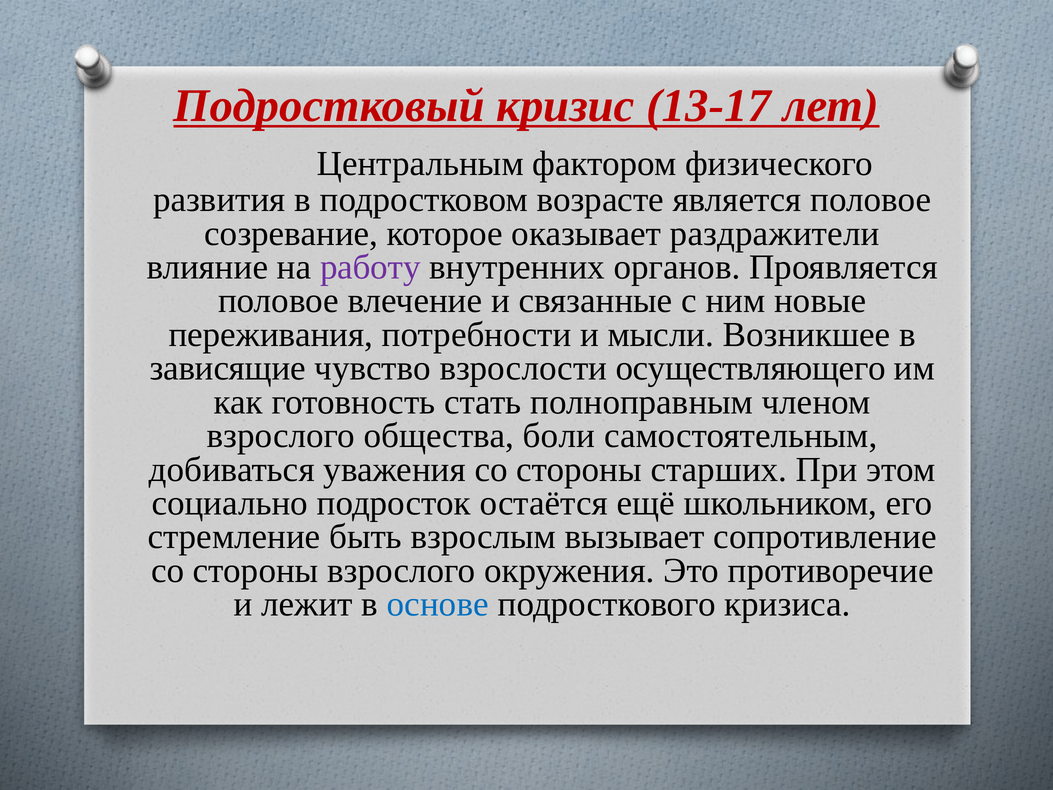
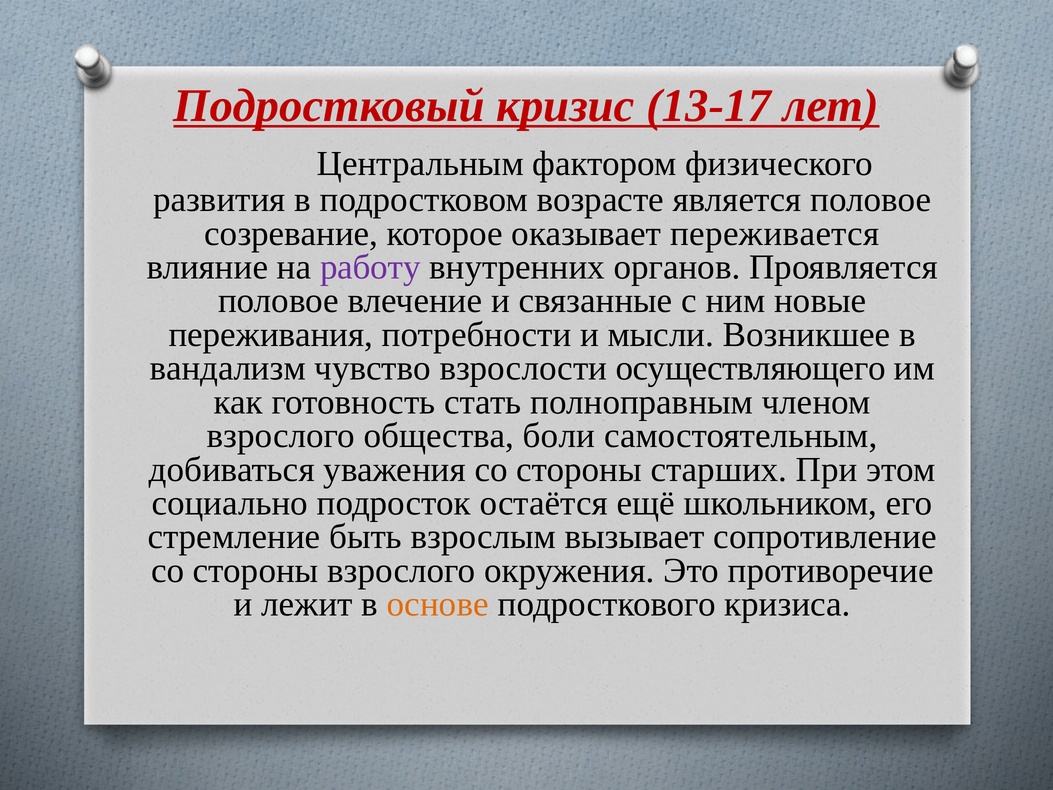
раздражители: раздражители -> переживается
зависящие: зависящие -> вандализм
основе colour: blue -> orange
